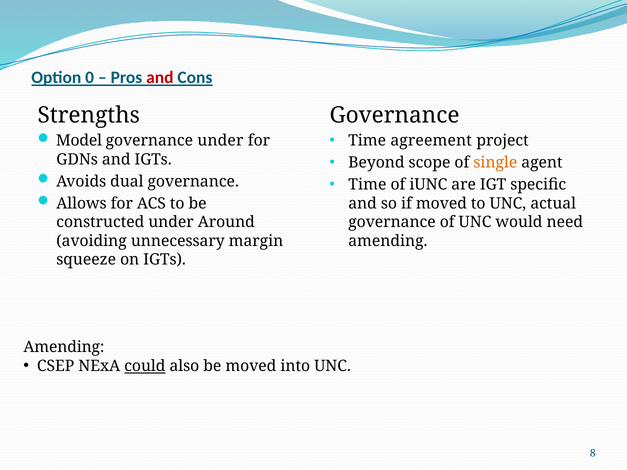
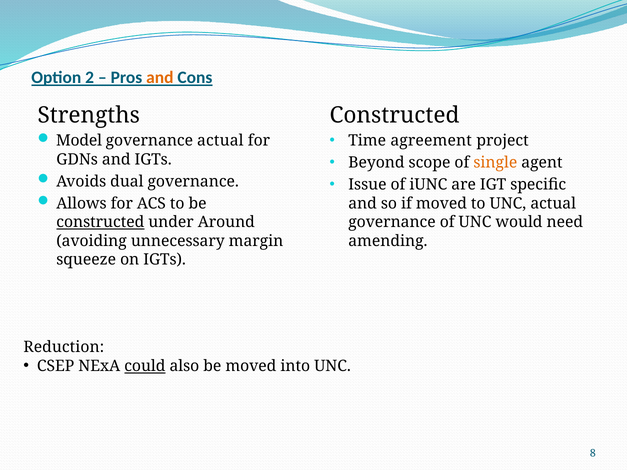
0: 0 -> 2
and at (160, 78) colour: red -> orange
Governance at (395, 115): Governance -> Constructed
governance under: under -> actual
Time at (367, 185): Time -> Issue
constructed at (100, 222) underline: none -> present
Amending at (64, 347): Amending -> Reduction
